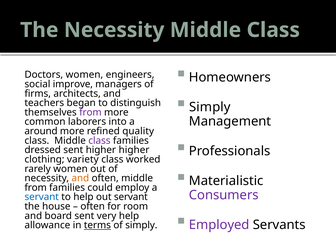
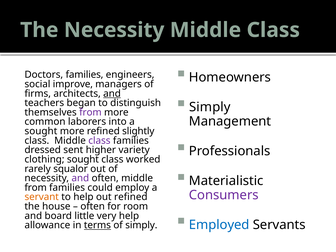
Doctors women: women -> families
and at (112, 94) underline: none -> present
around at (41, 131): around -> sought
quality: quality -> slightly
higher higher: higher -> variety
clothing variety: variety -> sought
rarely women: women -> squalor
and at (80, 178) colour: orange -> purple
servant at (42, 197) colour: blue -> orange
out servant: servant -> refined
board sent: sent -> little
Employed colour: purple -> blue
